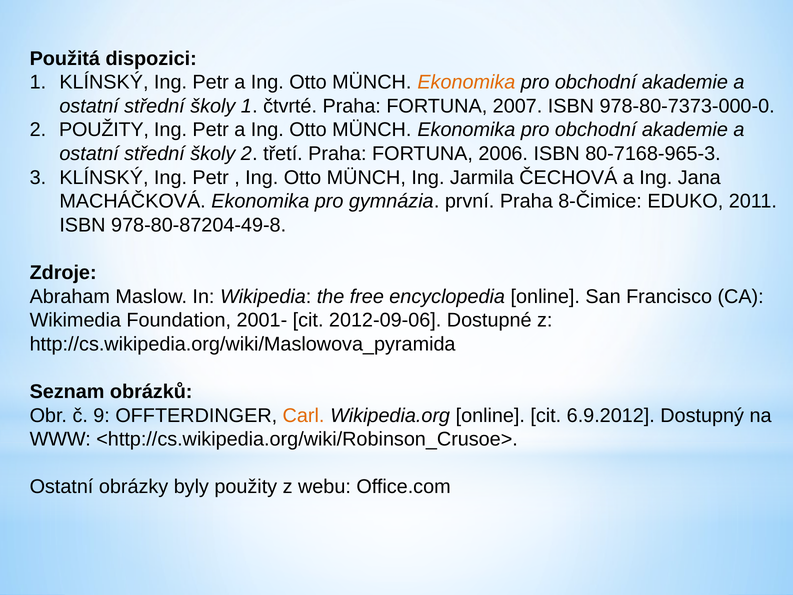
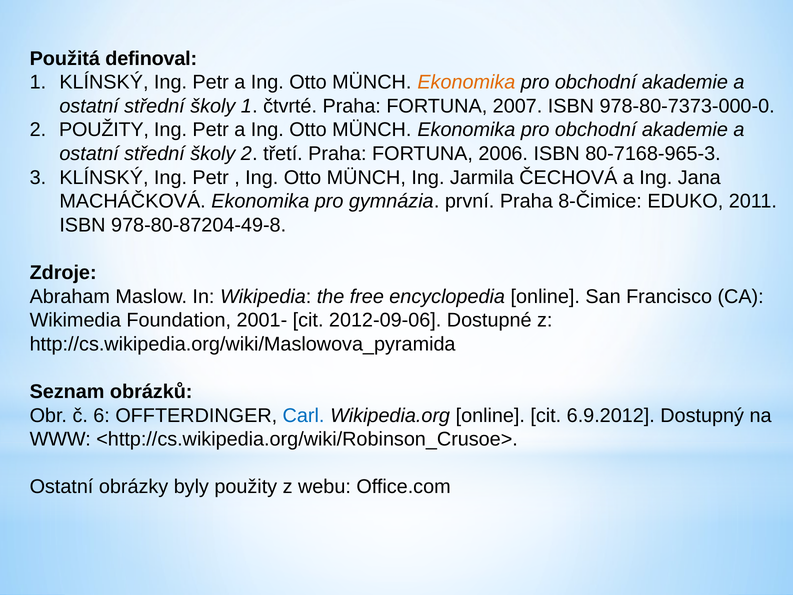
dispozici: dispozici -> definoval
9: 9 -> 6
Carl colour: orange -> blue
